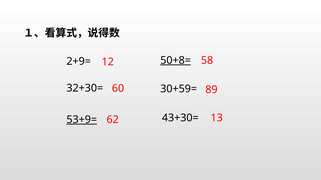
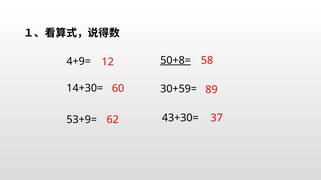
2+9=: 2+9= -> 4+9=
32+30=: 32+30= -> 14+30=
53+9= underline: present -> none
13: 13 -> 37
